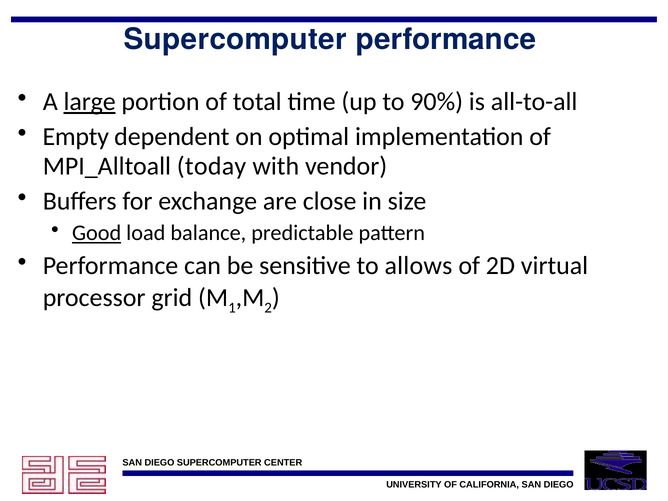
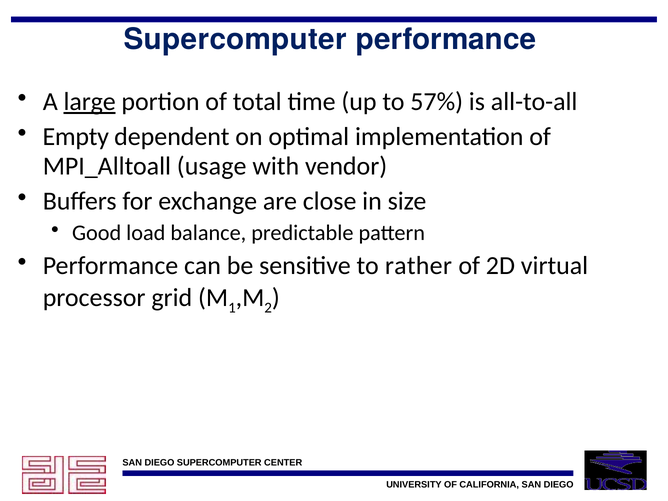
90%: 90% -> 57%
today: today -> usage
Good underline: present -> none
allows: allows -> rather
